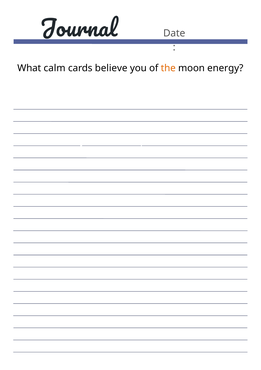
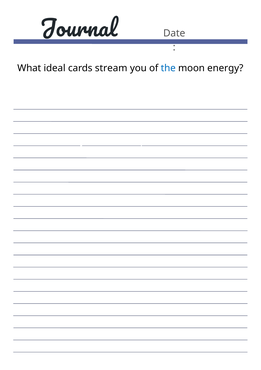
What calm: calm -> ideal
believe: believe -> stream
the colour: orange -> blue
